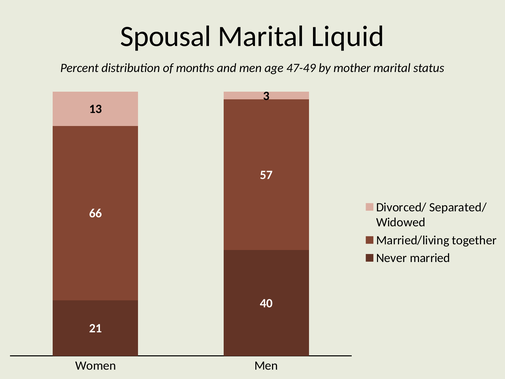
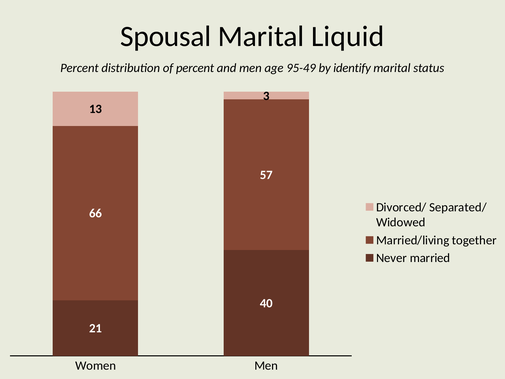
of months: months -> percent
47-49: 47-49 -> 95-49
mother: mother -> identify
